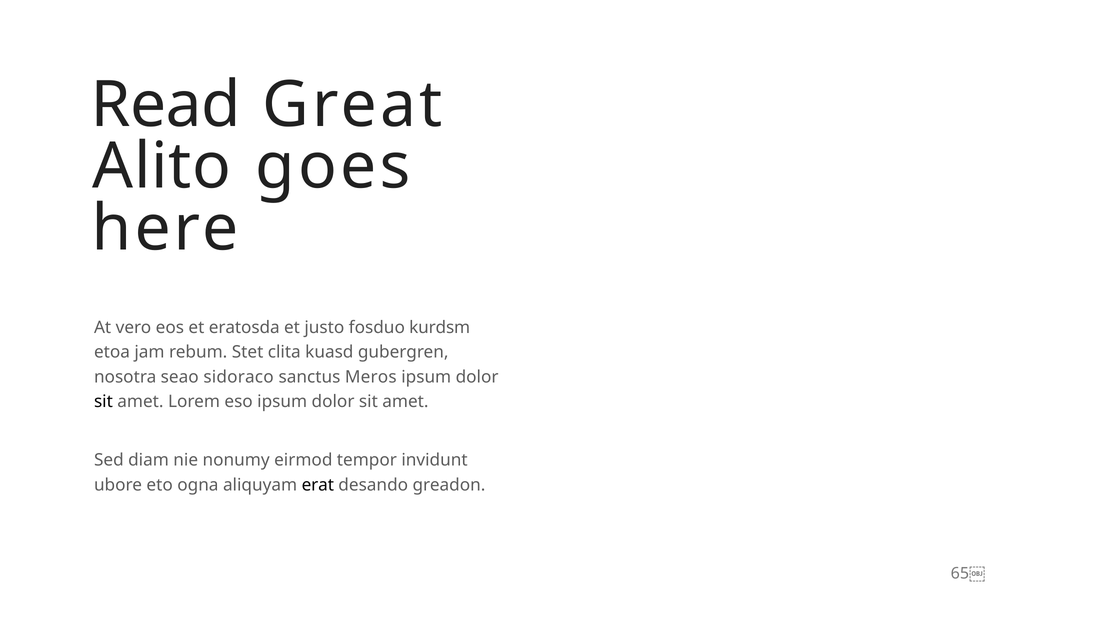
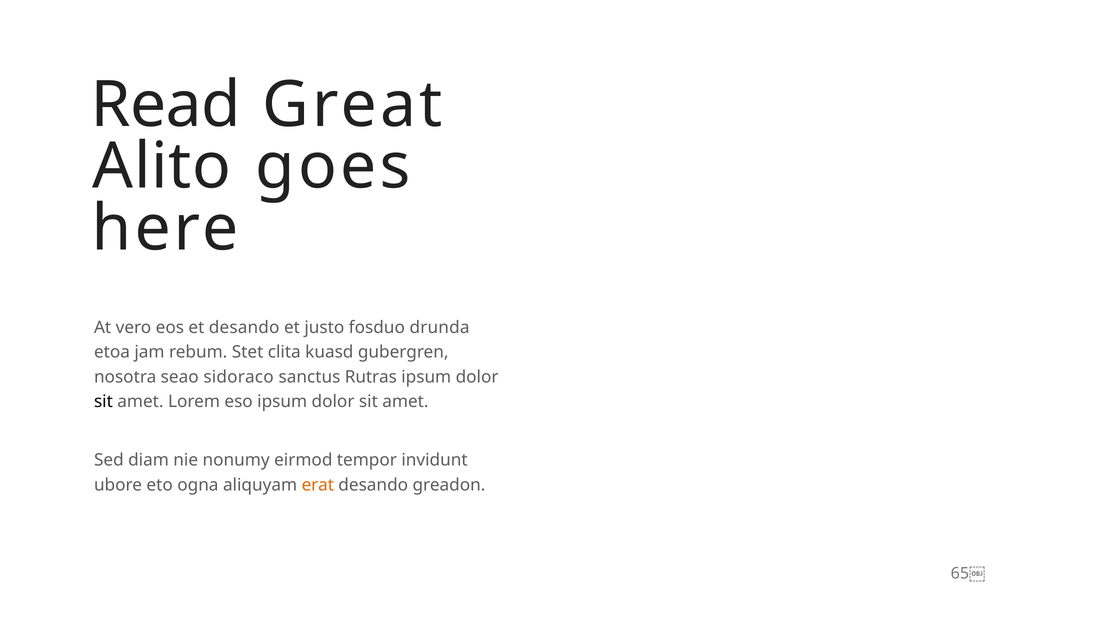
et eratosda: eratosda -> desando
kurdsm: kurdsm -> drunda
Meros: Meros -> Rutras
erat colour: black -> orange
